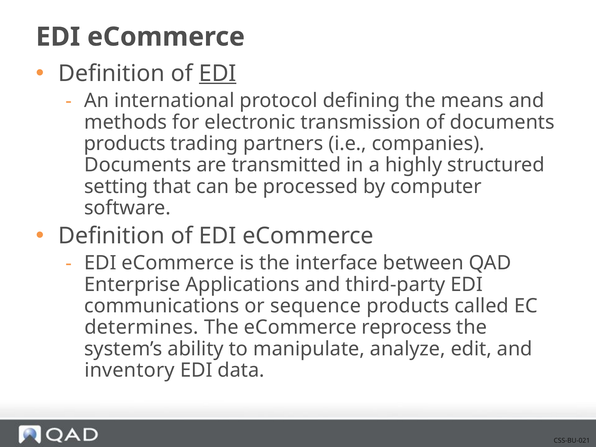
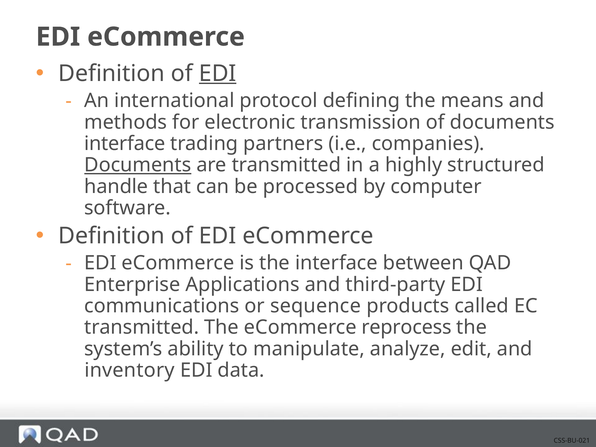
products at (125, 144): products -> interface
Documents at (138, 165) underline: none -> present
setting: setting -> handle
determines at (142, 327): determines -> transmitted
